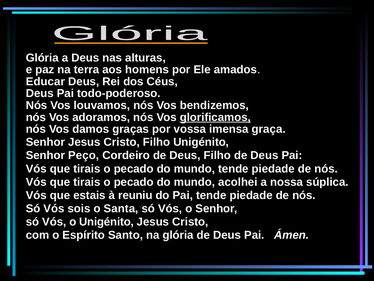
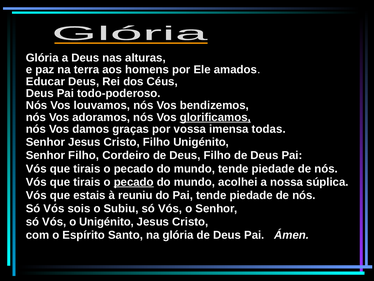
graça: graça -> todas
Senhor Peço: Peço -> Filho
pecado at (134, 182) underline: none -> present
Santa: Santa -> Subiu
